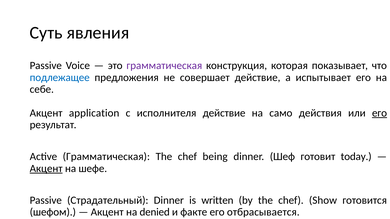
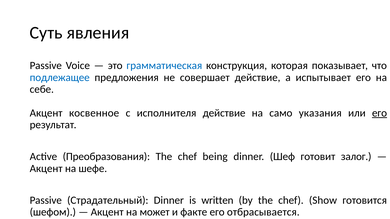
грамматическая at (164, 66) colour: purple -> blue
application: application -> косвенное
действия: действия -> указания
Active Грамматическая: Грамматическая -> Преобразования
today: today -> залог
Акцент at (46, 169) underline: present -> none
denied: denied -> может
